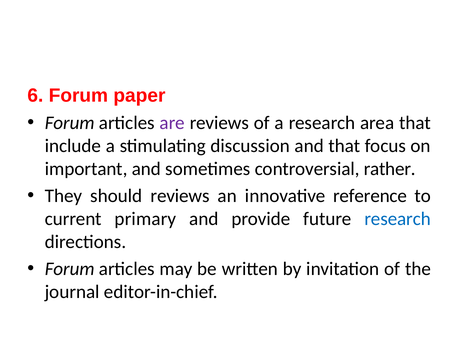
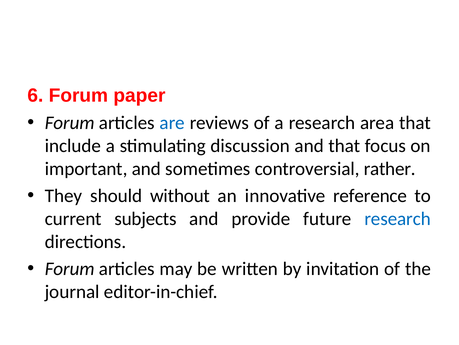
are colour: purple -> blue
should reviews: reviews -> without
primary: primary -> subjects
